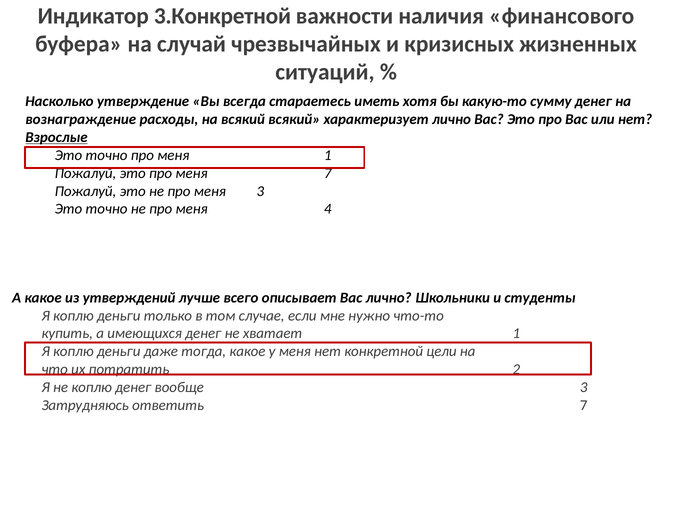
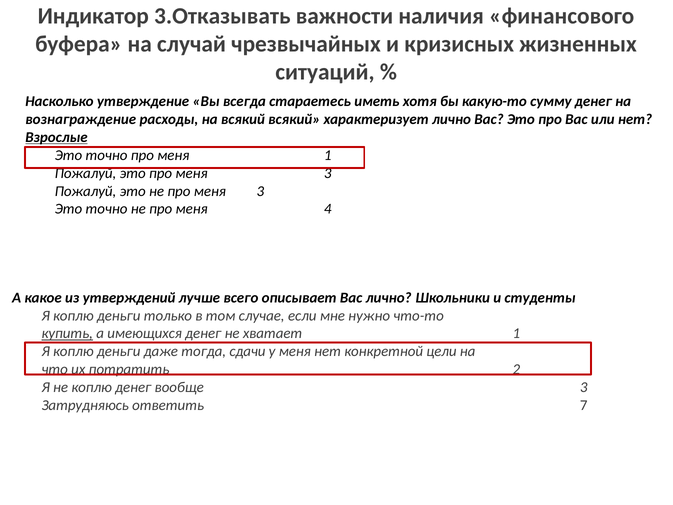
3.Конкретной: 3.Конкретной -> 3.Отказывать
это про меня 7: 7 -> 3
купить underline: none -> present
тогда какое: какое -> сдачи
